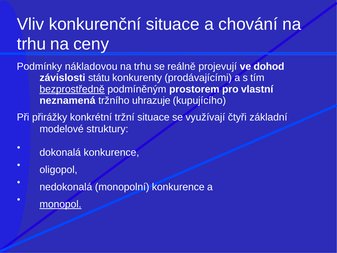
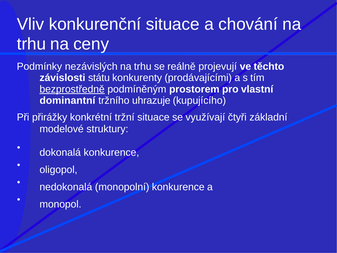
nákladovou: nákladovou -> nezávislých
dohod: dohod -> těchto
neznamená: neznamená -> dominantní
monopol underline: present -> none
